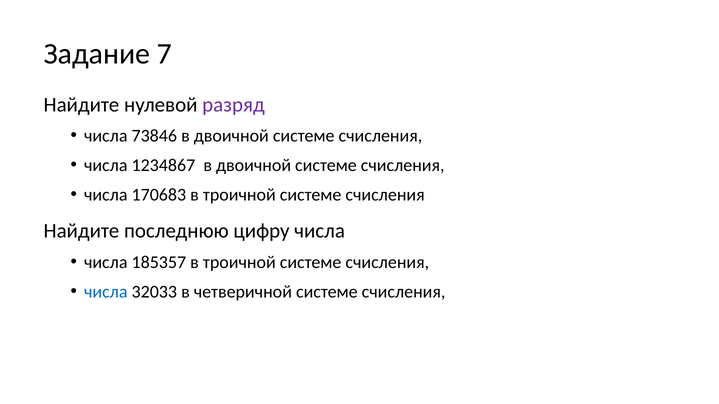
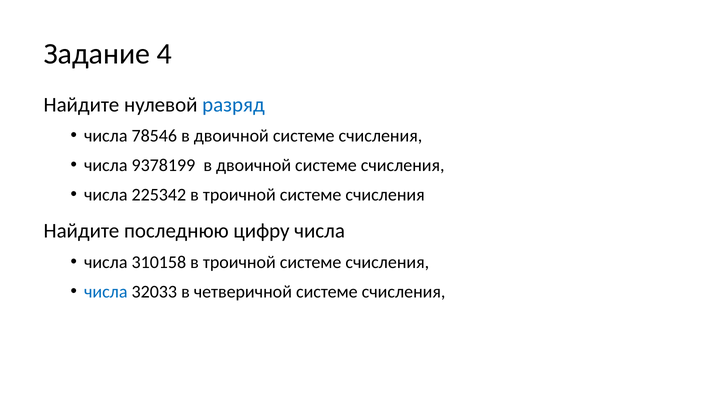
7: 7 -> 4
разряд colour: purple -> blue
73846: 73846 -> 78546
1234867: 1234867 -> 9378199
170683: 170683 -> 225342
185357: 185357 -> 310158
